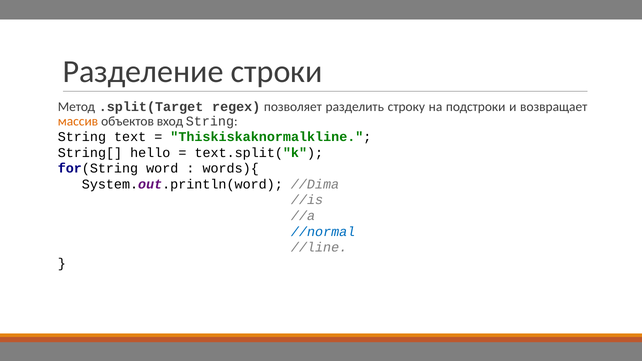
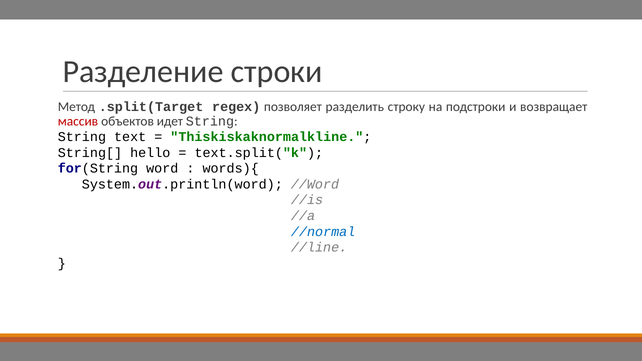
массив colour: orange -> red
вход: вход -> идет
//Dima: //Dima -> //Word
